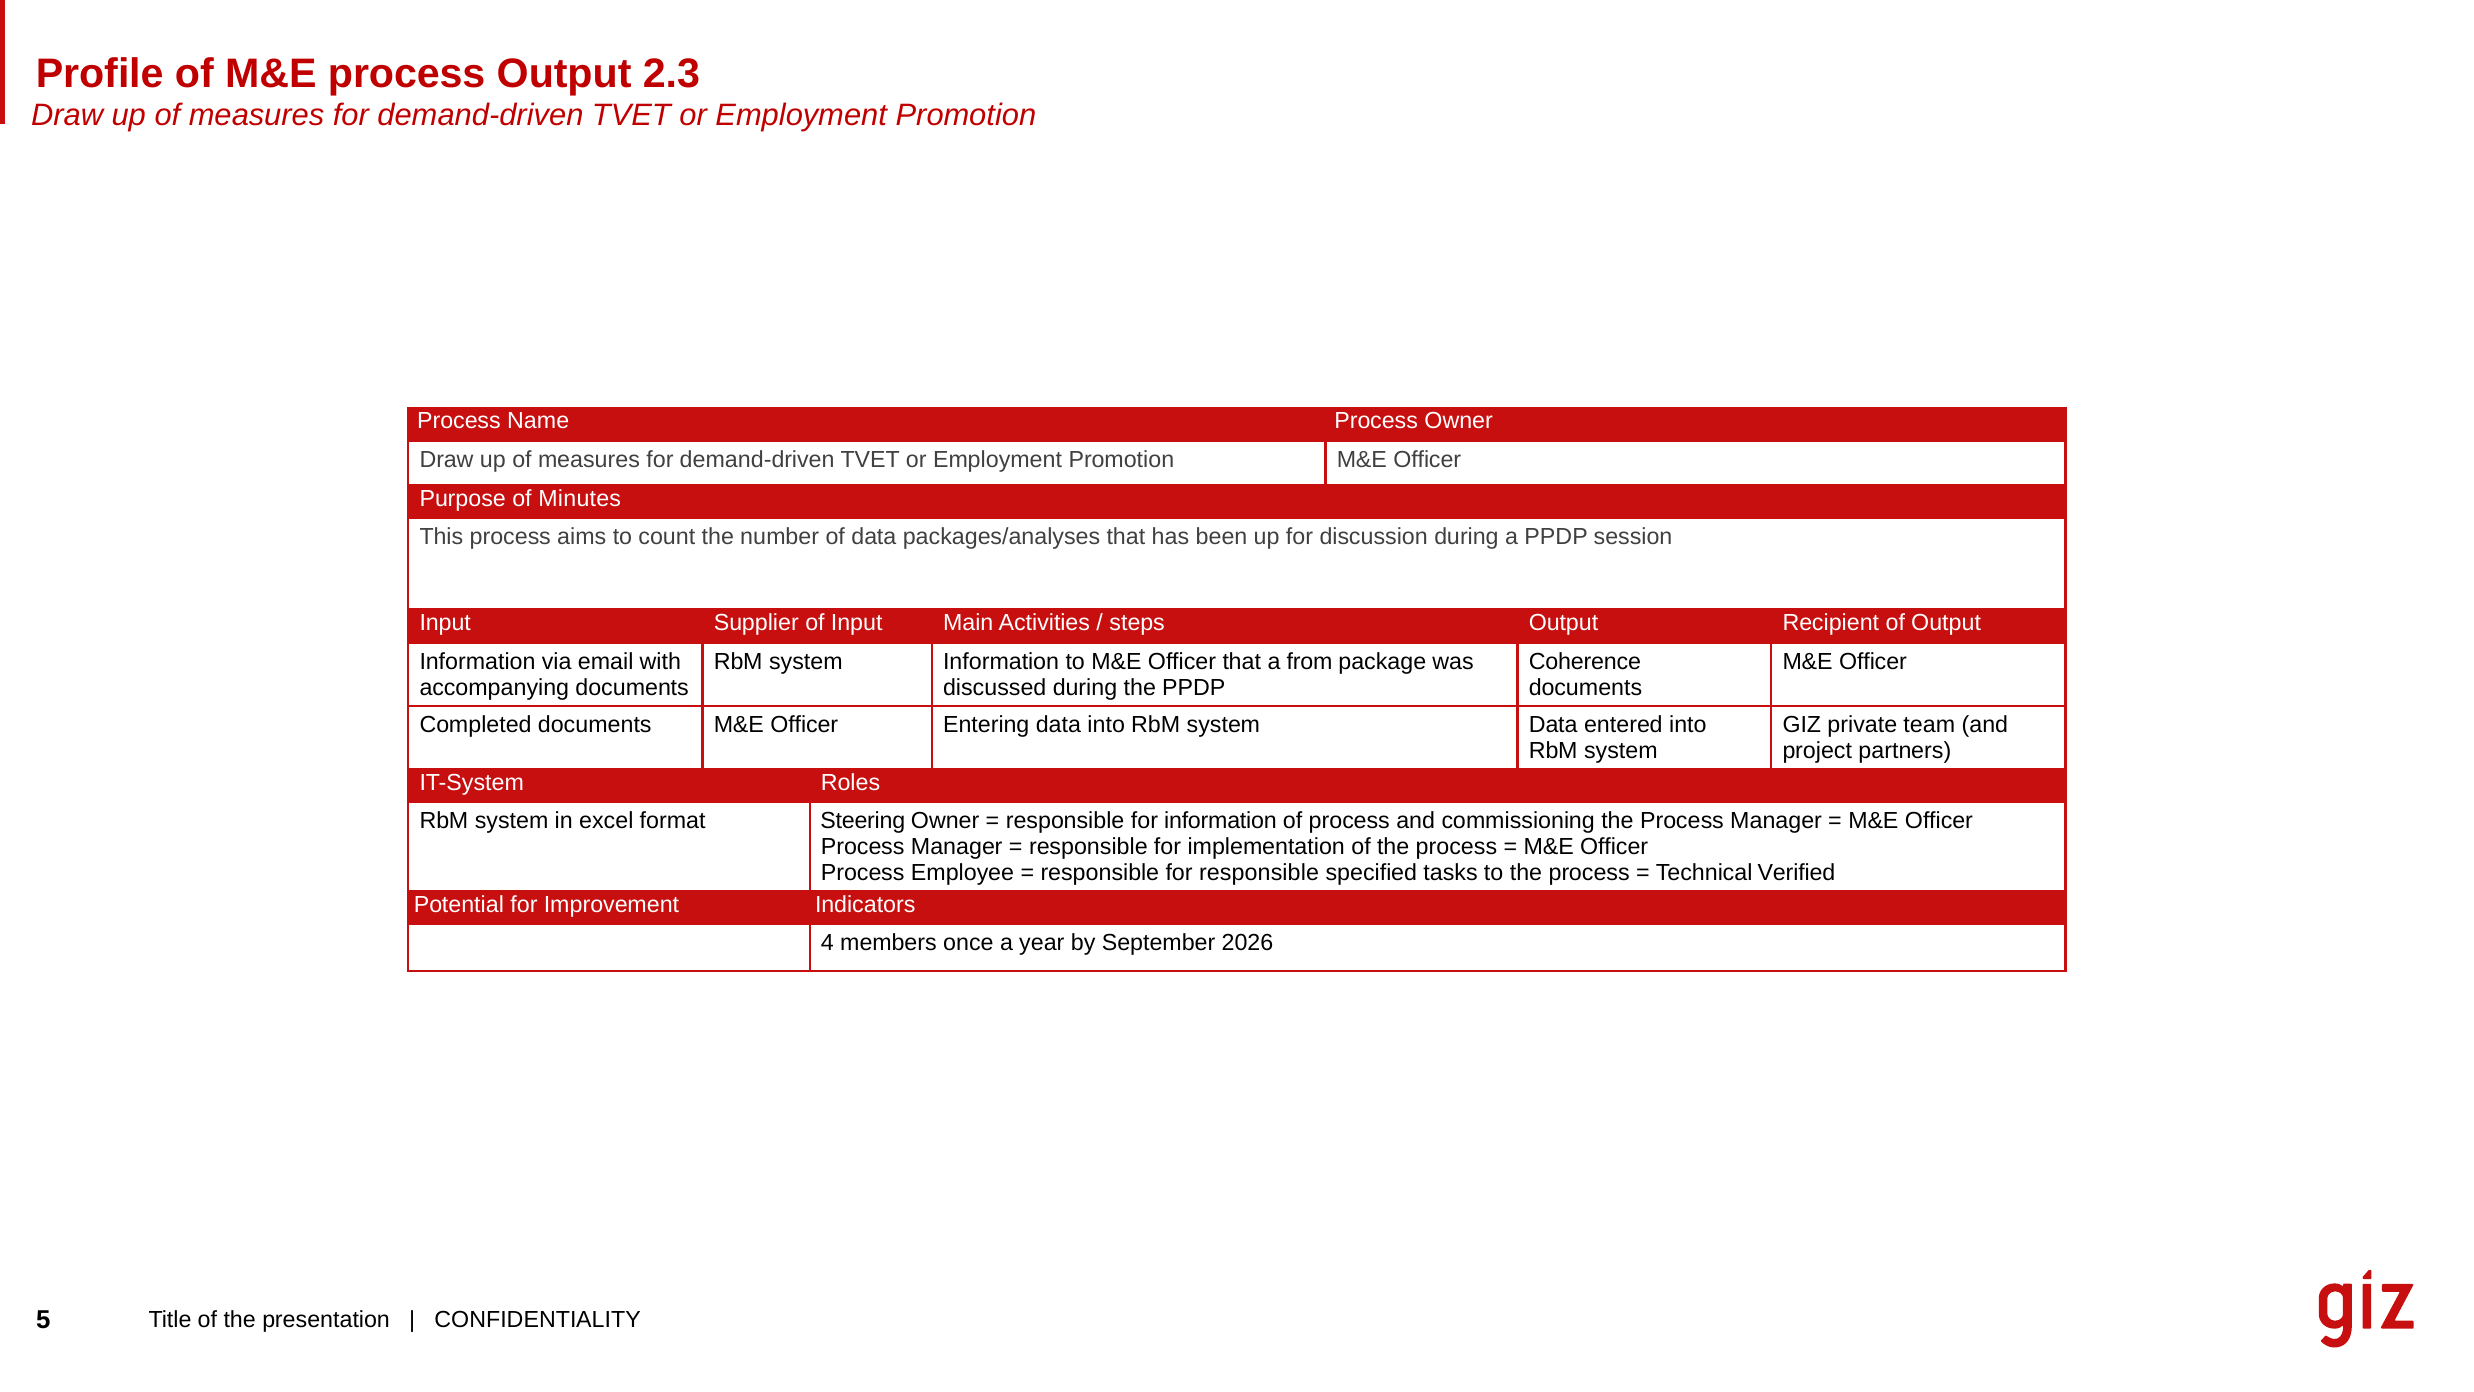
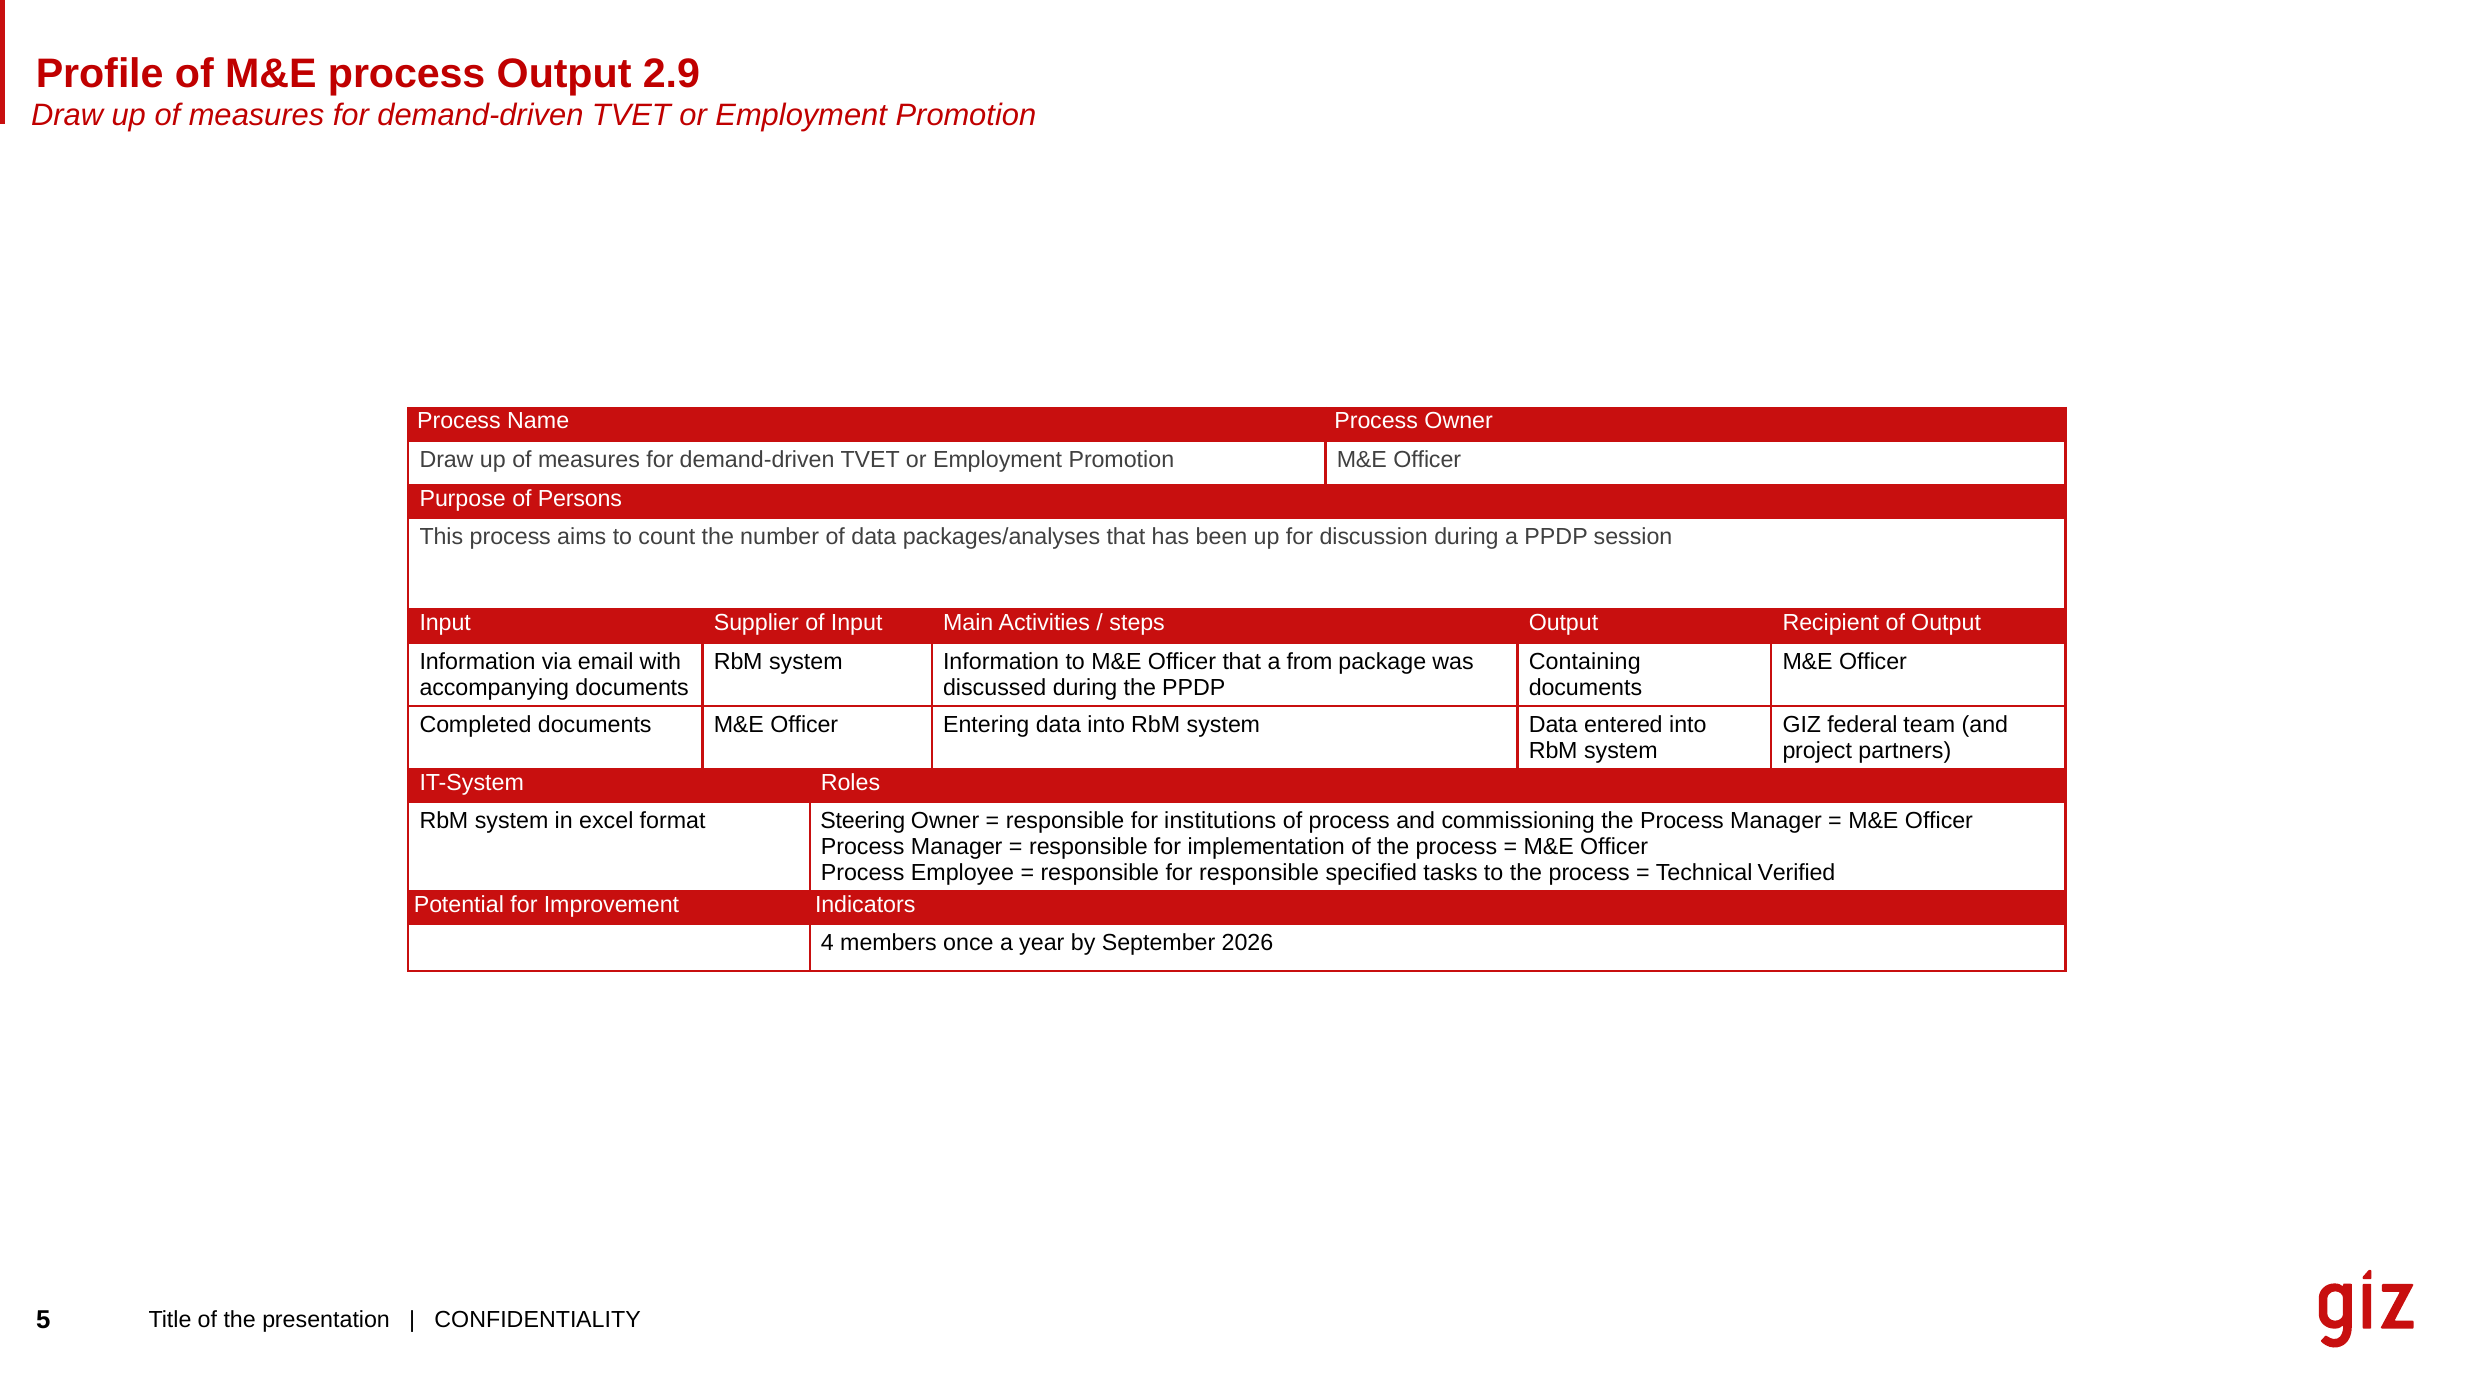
2.3: 2.3 -> 2.9
Minutes: Minutes -> Persons
Coherence: Coherence -> Containing
private: private -> federal
for information: information -> institutions
